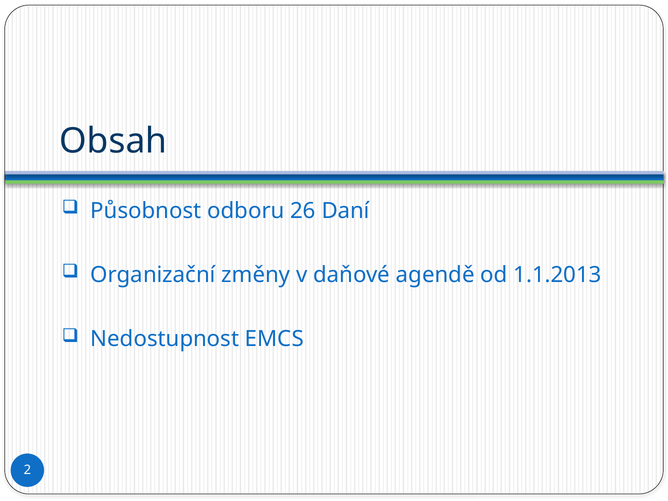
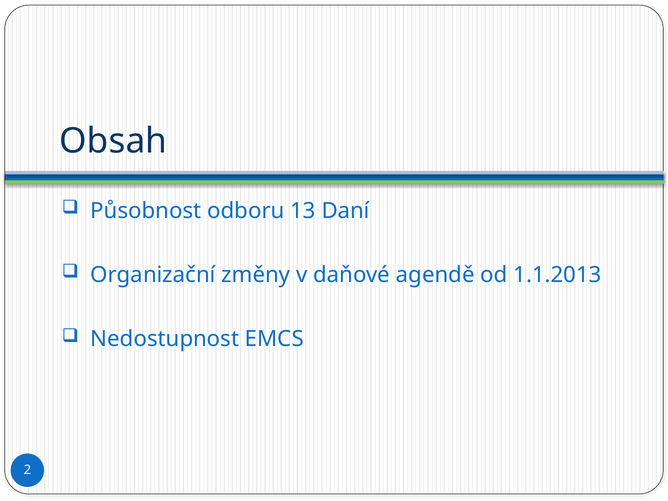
26: 26 -> 13
